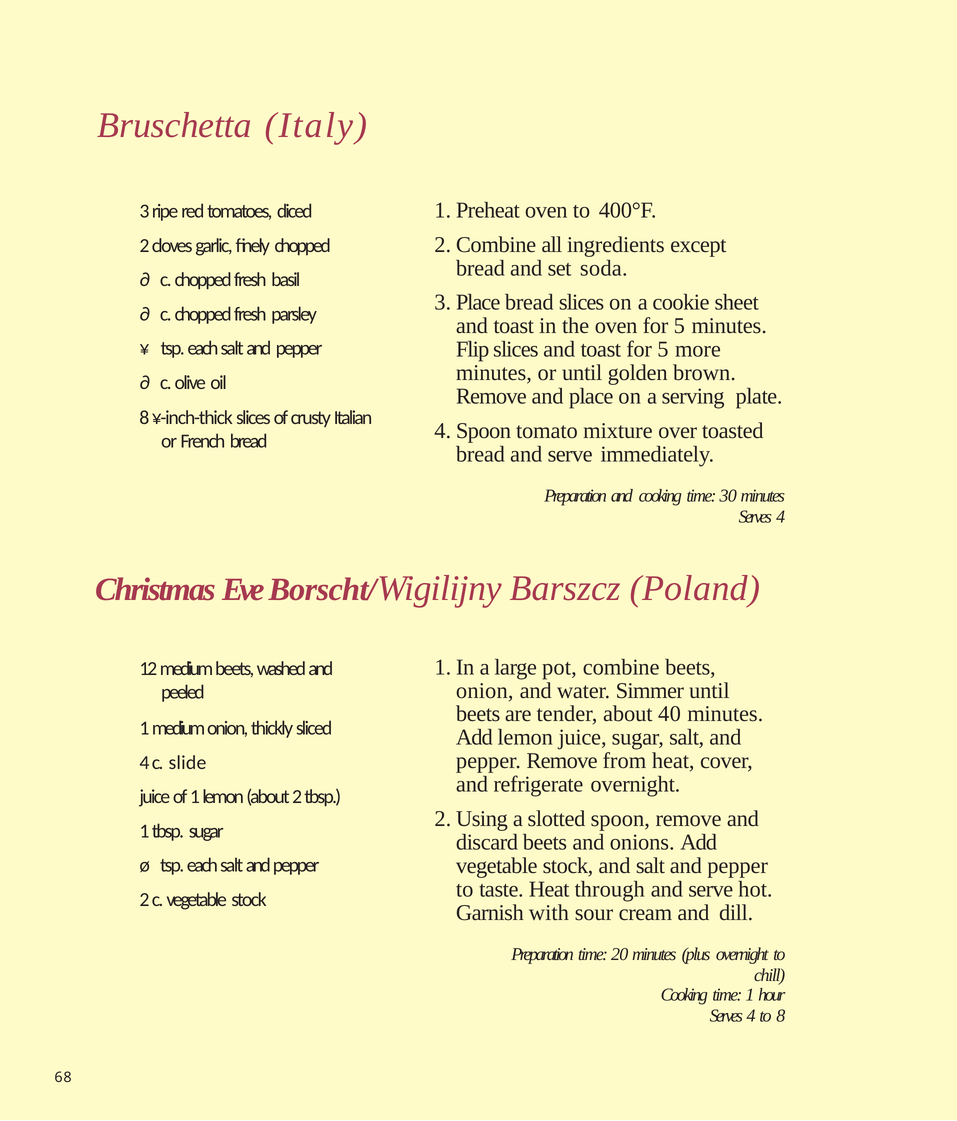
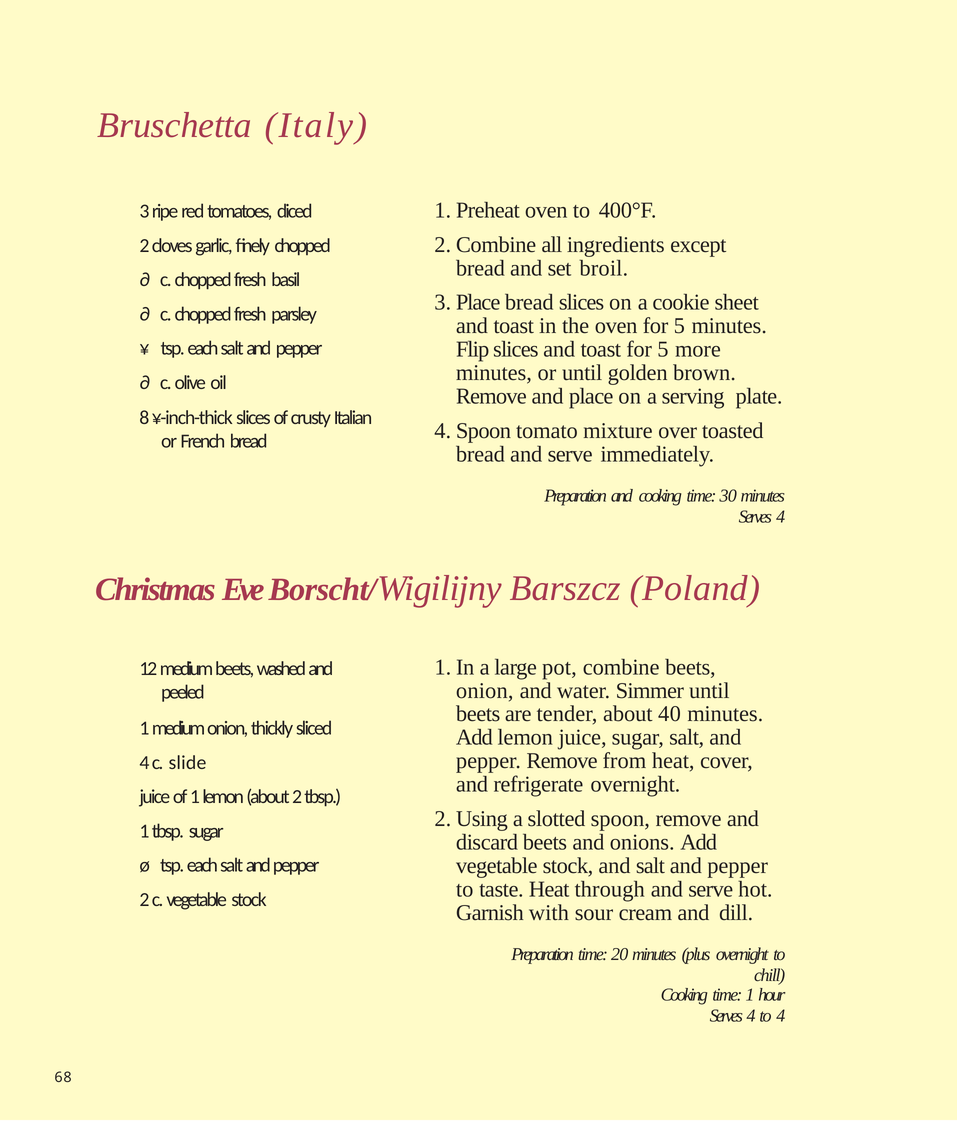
soda: soda -> broil
to 8: 8 -> 4
